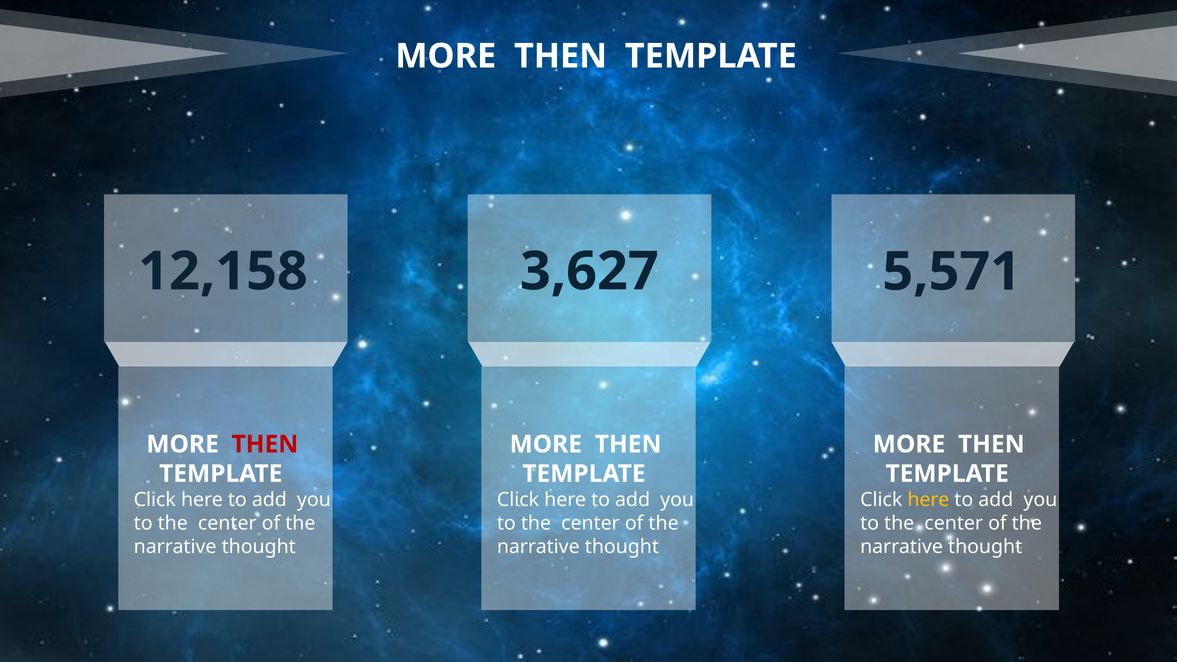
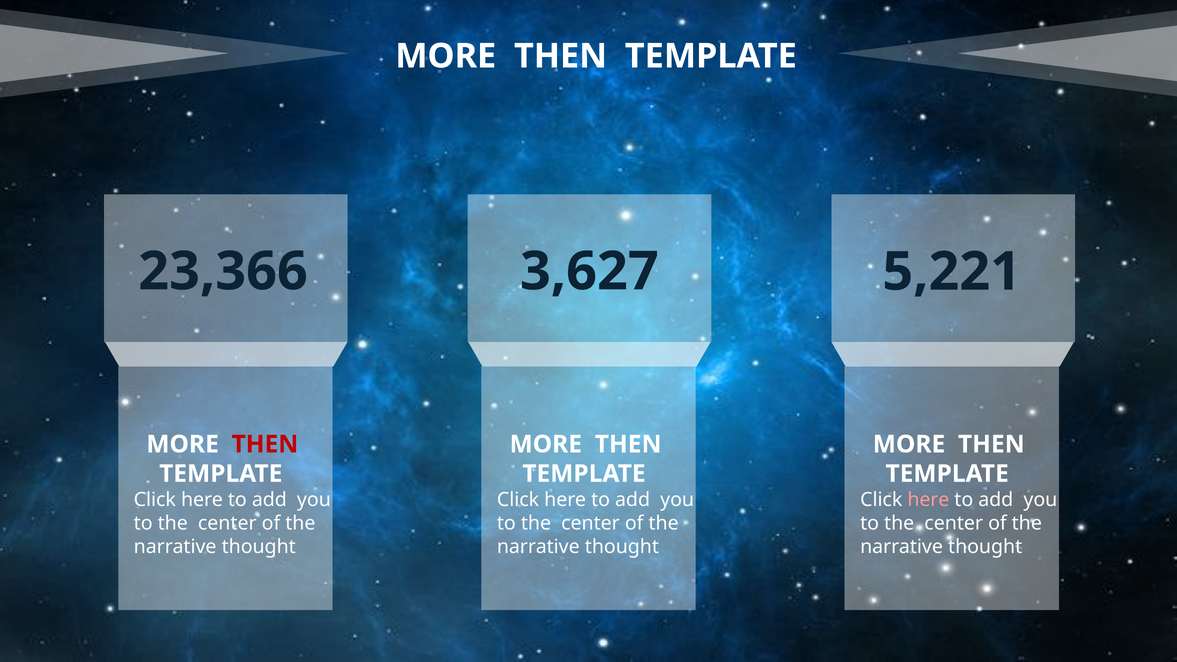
12,158: 12,158 -> 23,366
5,571: 5,571 -> 5,221
here at (928, 500) colour: yellow -> pink
